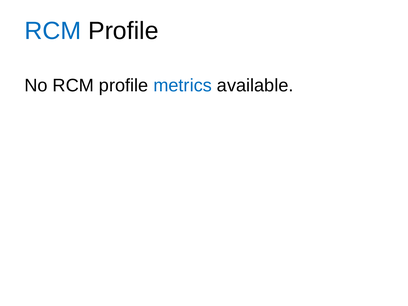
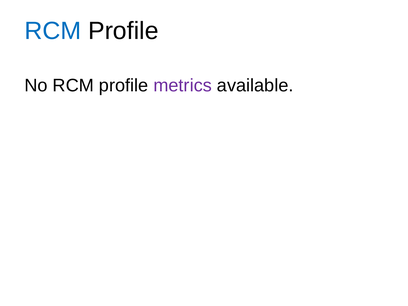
metrics colour: blue -> purple
